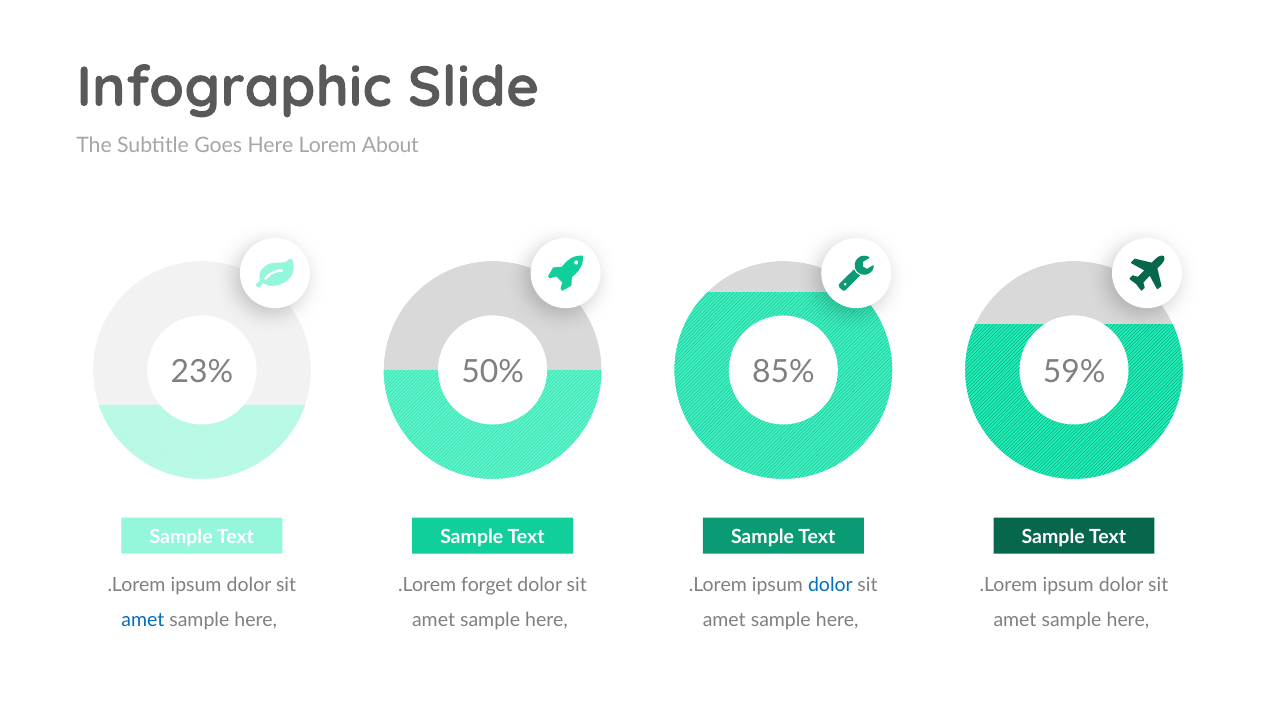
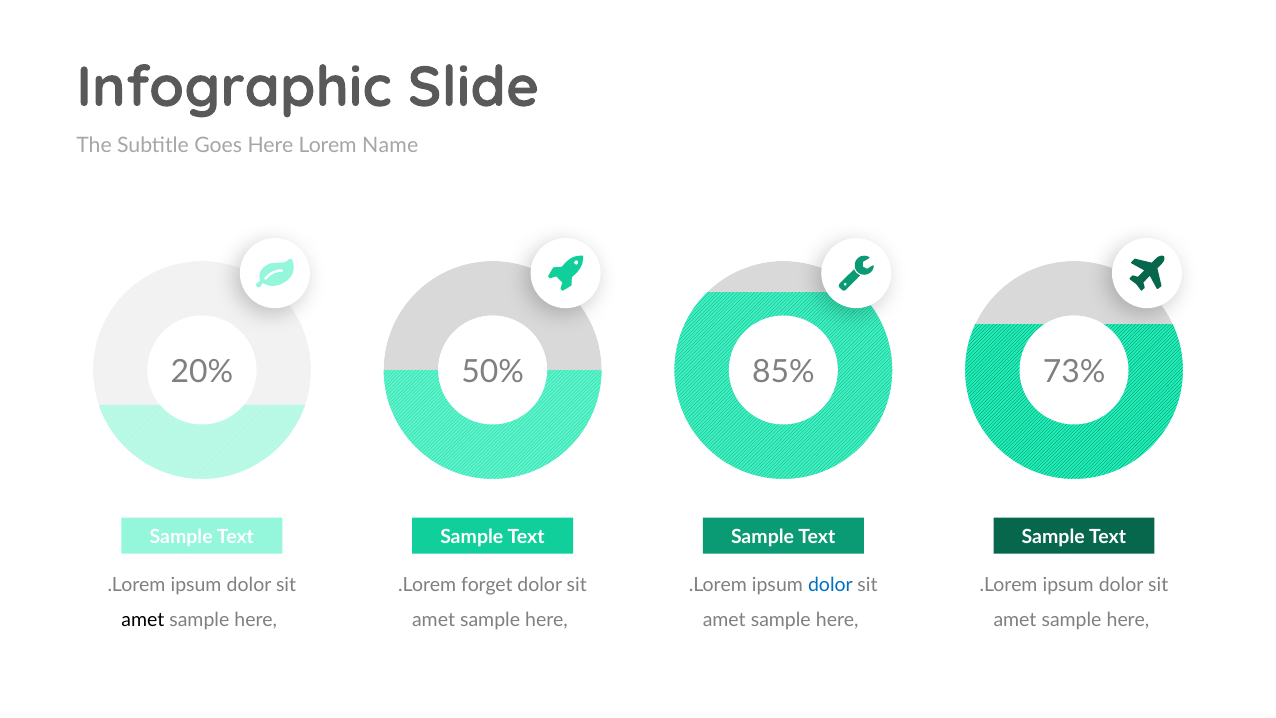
About: About -> Name
23%: 23% -> 20%
59%: 59% -> 73%
amet at (143, 620) colour: blue -> black
